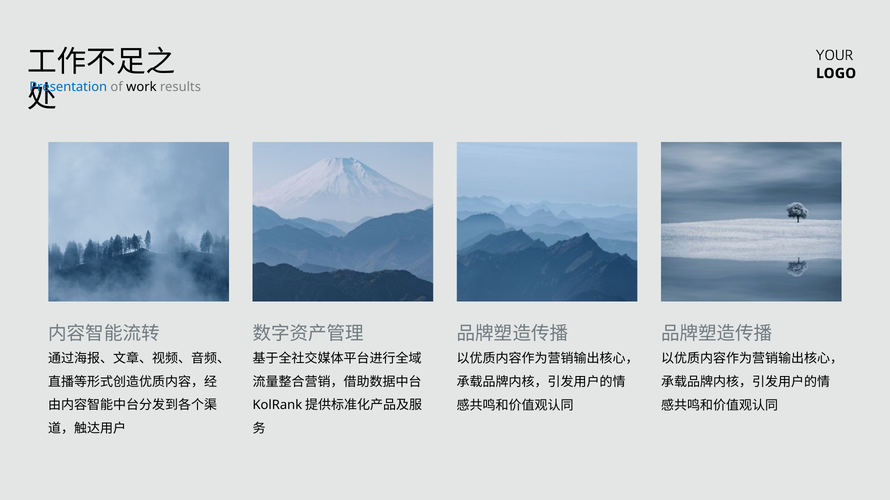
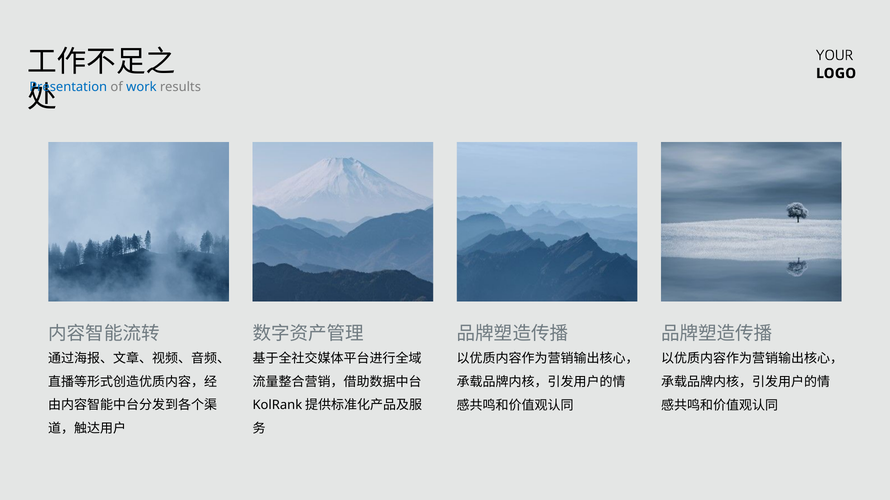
work colour: black -> blue
